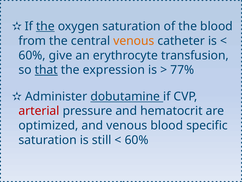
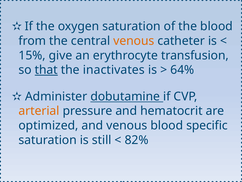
the at (45, 26) underline: present -> none
60% at (32, 55): 60% -> 15%
expression: expression -> inactivates
77%: 77% -> 64%
arterial colour: red -> orange
60% at (137, 140): 60% -> 82%
